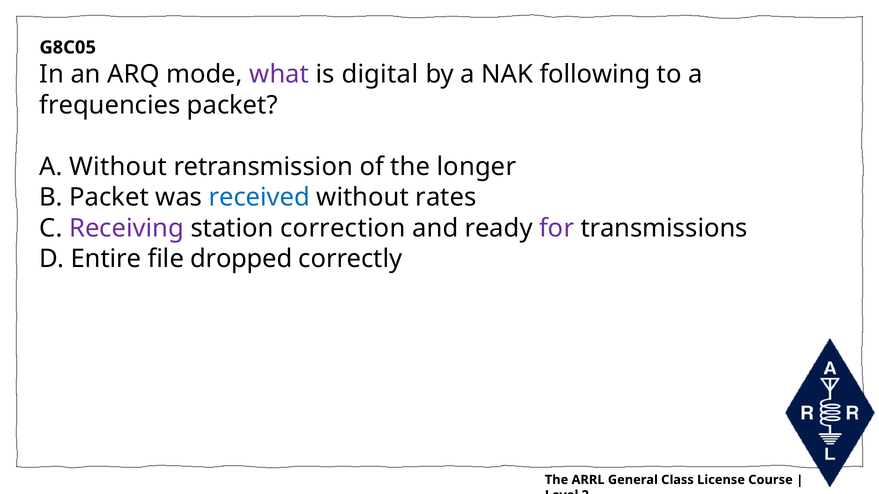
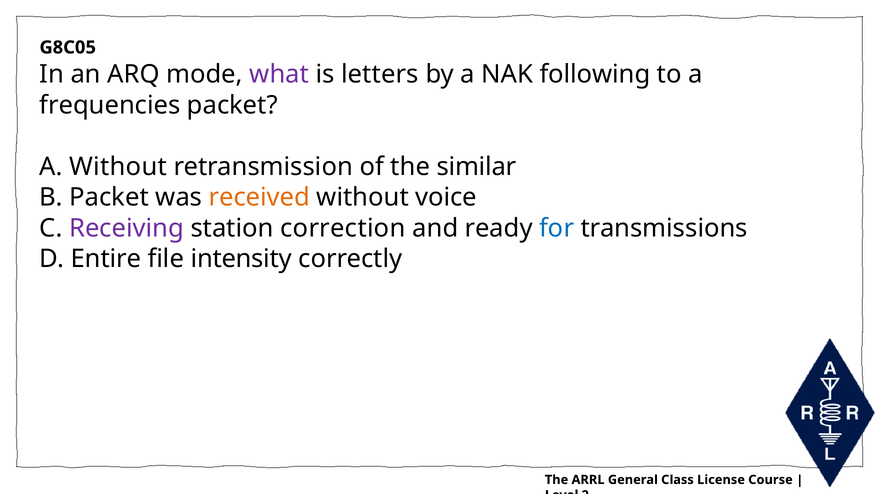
digital: digital -> letters
longer: longer -> similar
received colour: blue -> orange
rates: rates -> voice
for colour: purple -> blue
dropped: dropped -> intensity
